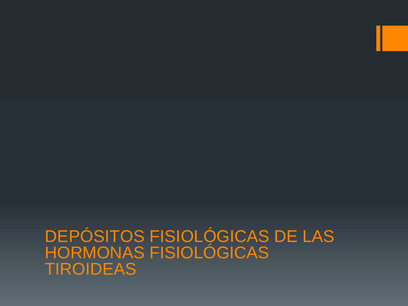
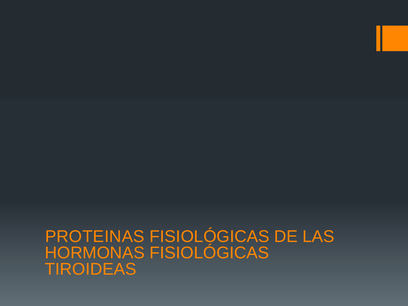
DEPÓSITOS: DEPÓSITOS -> PROTEINAS
